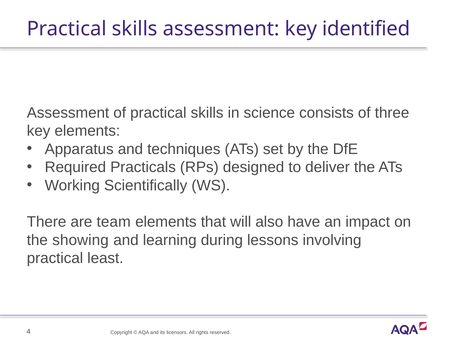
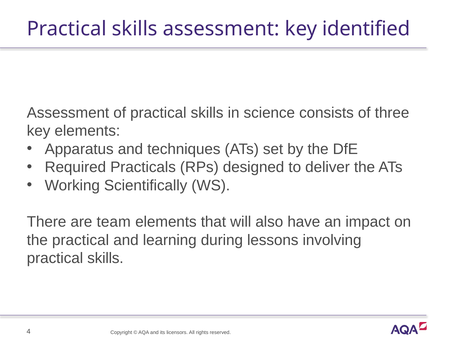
the showing: showing -> practical
least at (105, 258): least -> skills
